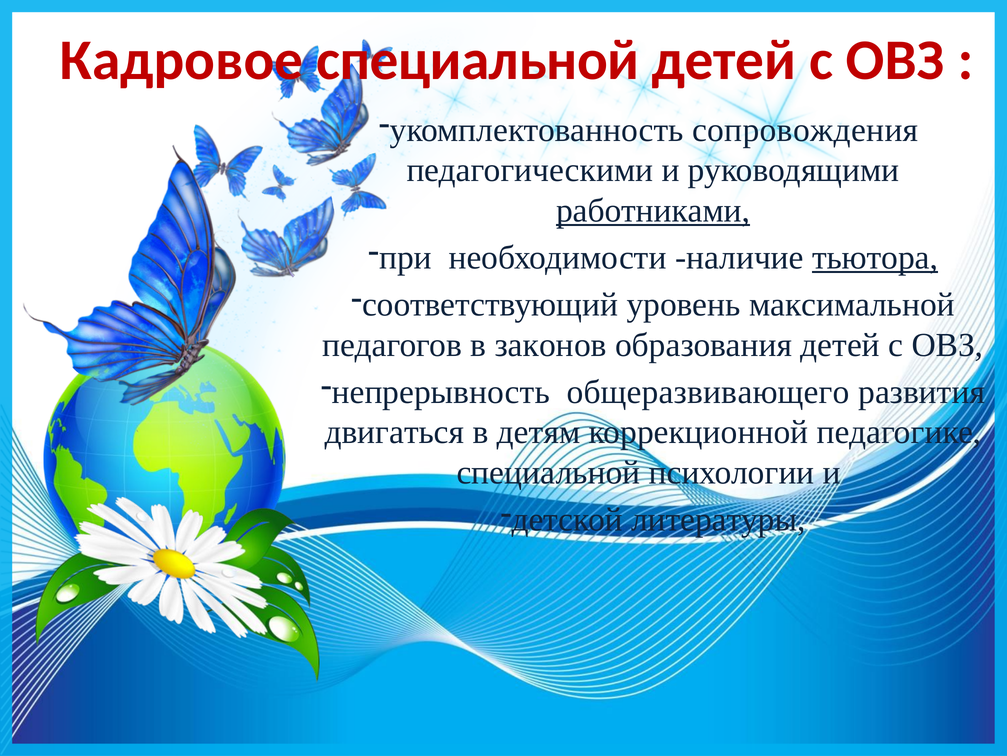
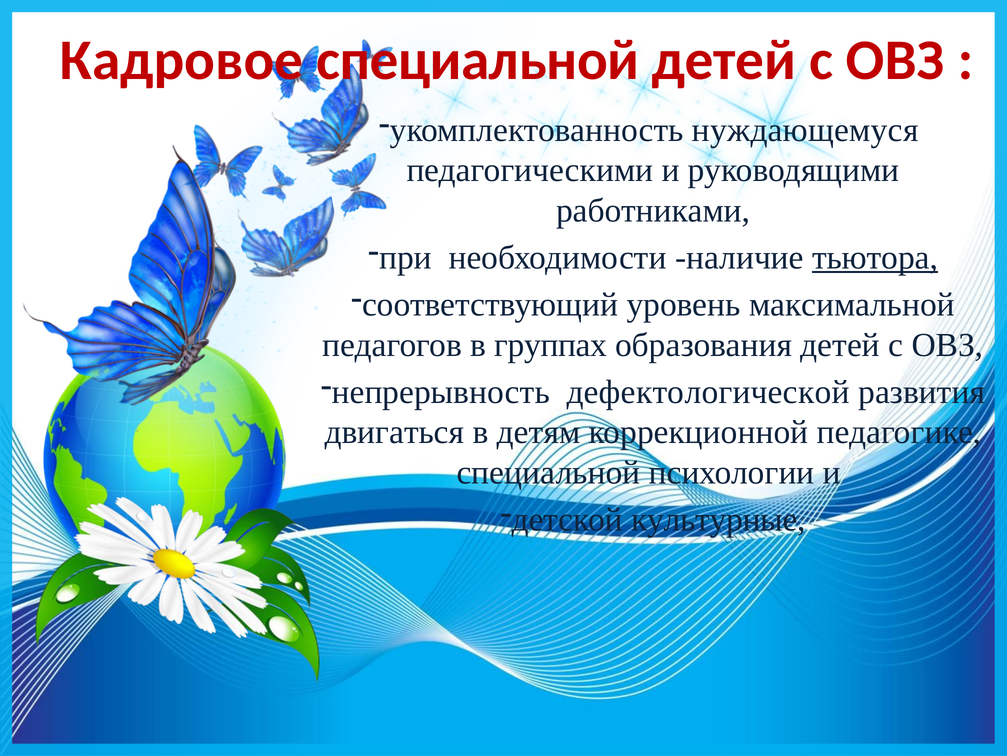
сопровождения: сопровождения -> нуждающемуся
работниками underline: present -> none
законов: законов -> группах
общеразвивающего: общеразвивающего -> дефектологической
литературы: литературы -> культурные
